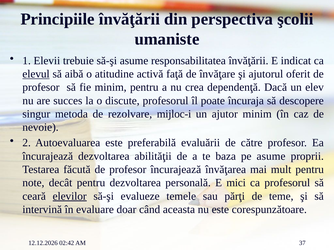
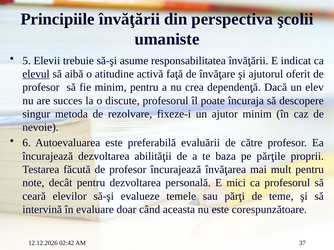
1: 1 -> 5
mijloc-i: mijloc-i -> fixeze-i
2: 2 -> 6
pe asume: asume -> părţile
elevilor underline: present -> none
